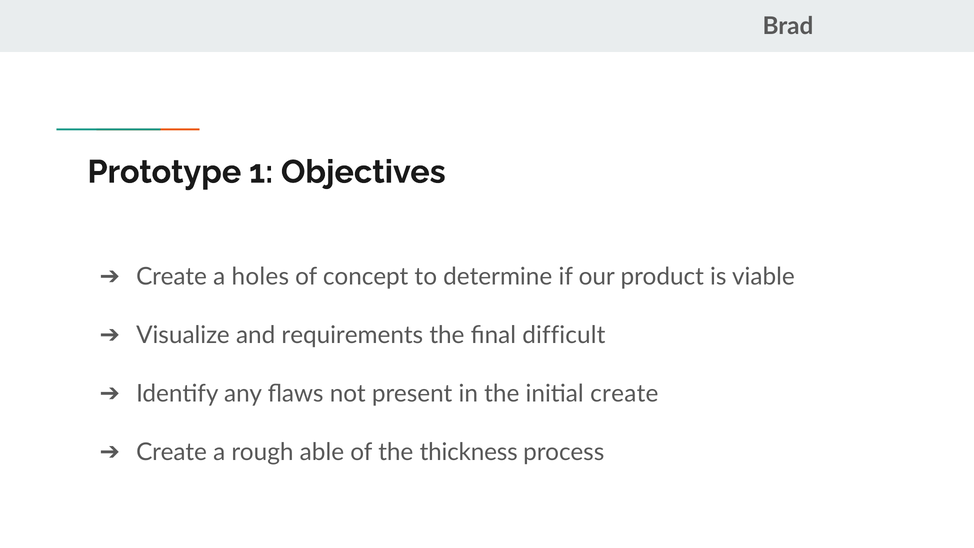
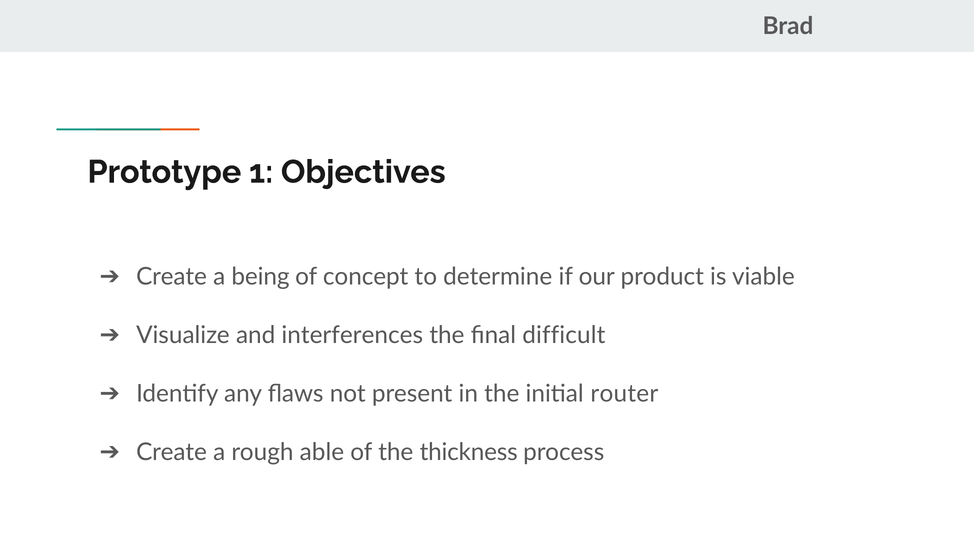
holes: holes -> being
requirements: requirements -> interferences
initial create: create -> router
